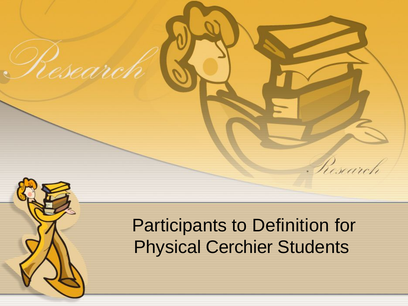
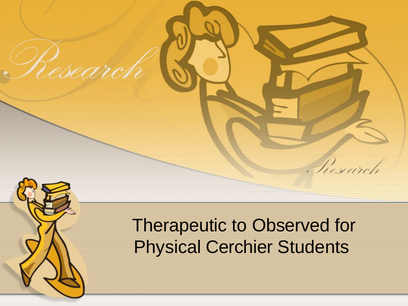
Participants: Participants -> Therapeutic
Definition: Definition -> Observed
